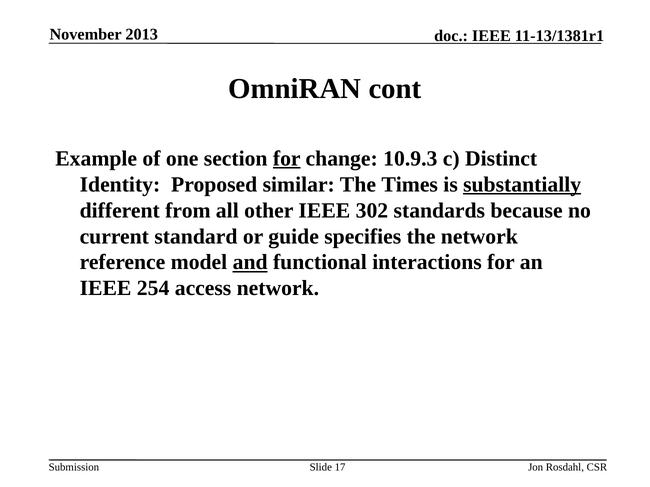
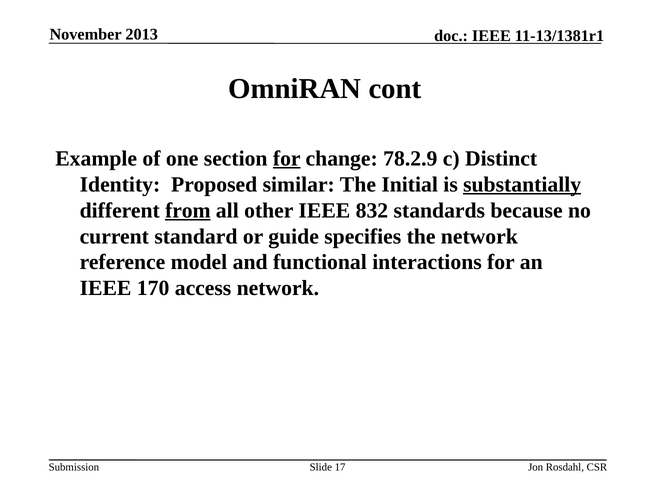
10.9.3: 10.9.3 -> 78.2.9
Times: Times -> Initial
from underline: none -> present
302: 302 -> 832
and underline: present -> none
254: 254 -> 170
